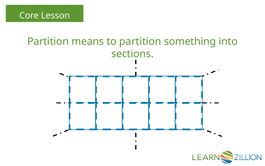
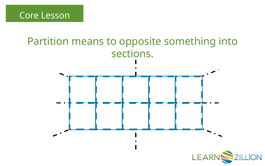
to partition: partition -> opposite
